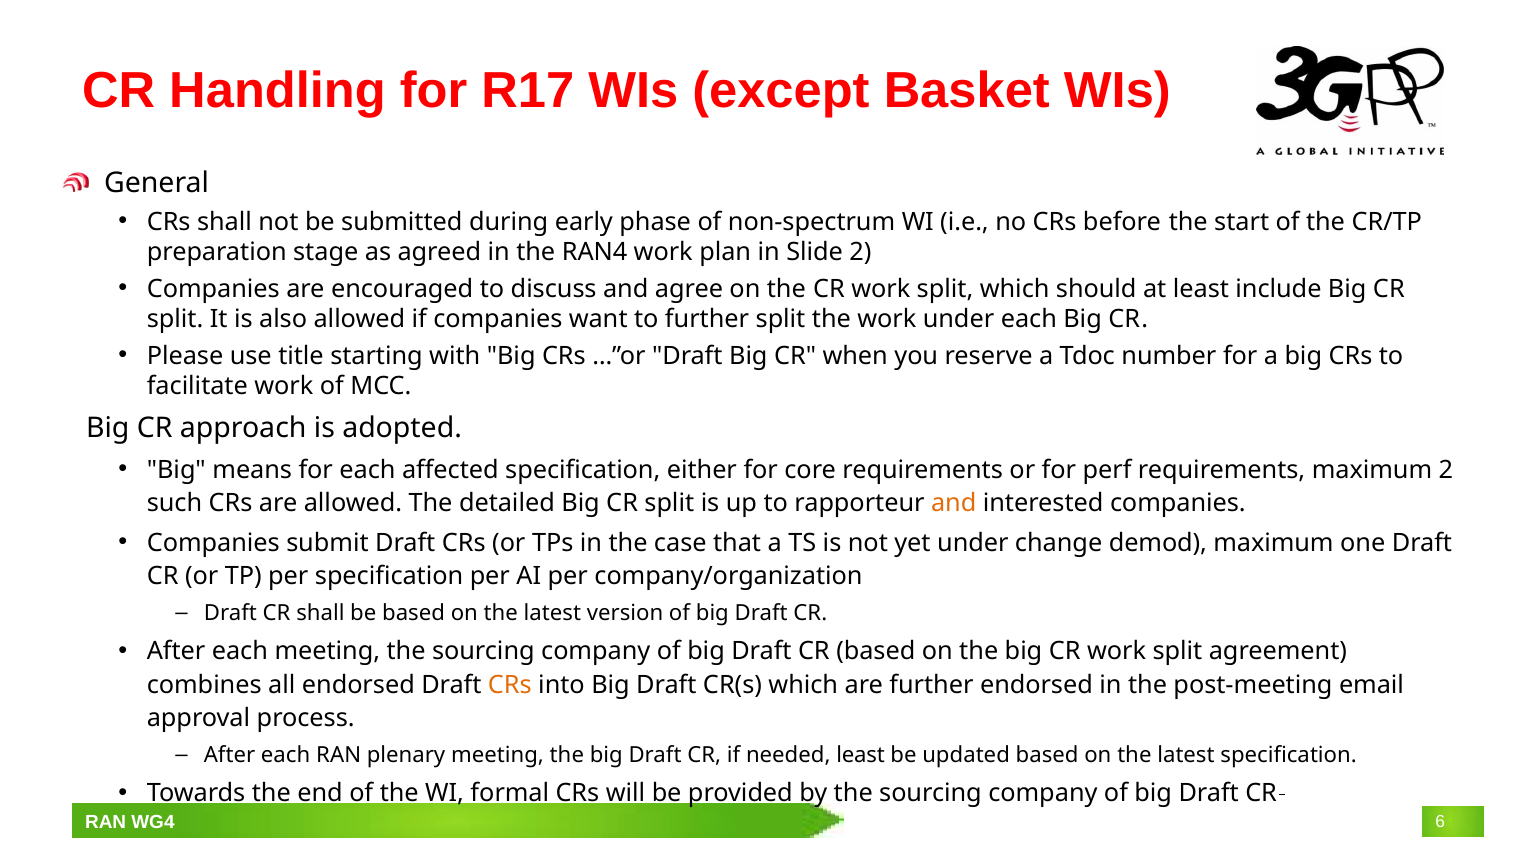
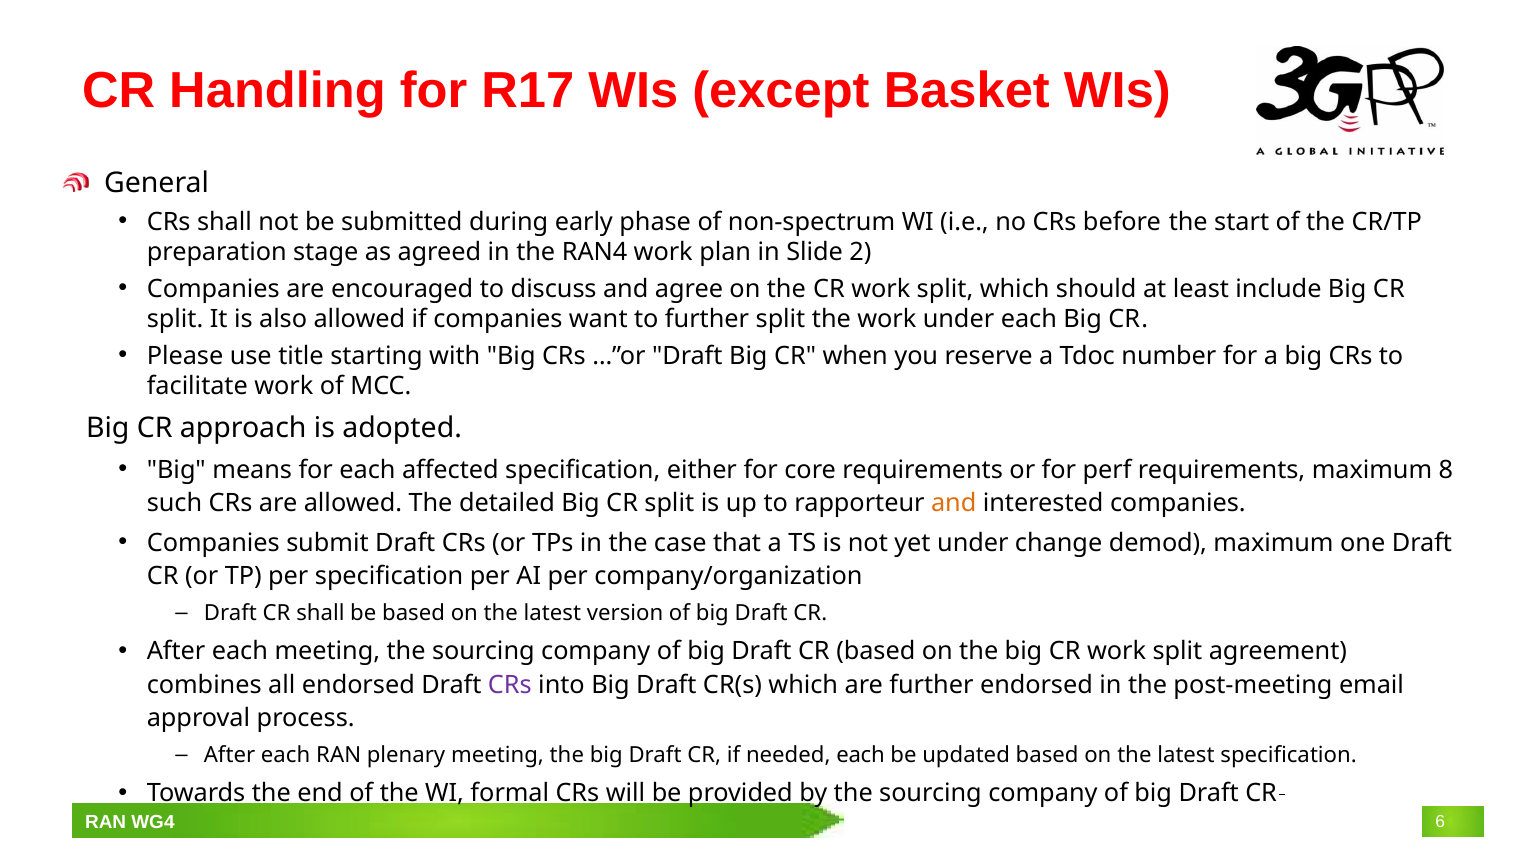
maximum 2: 2 -> 8
CRs at (510, 685) colour: orange -> purple
needed least: least -> each
